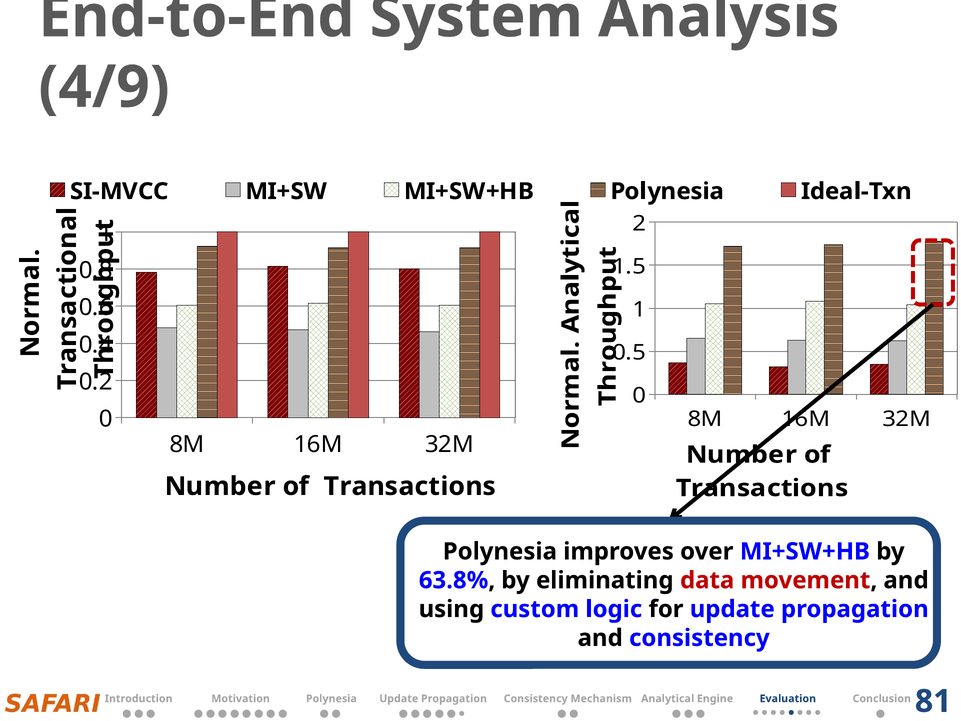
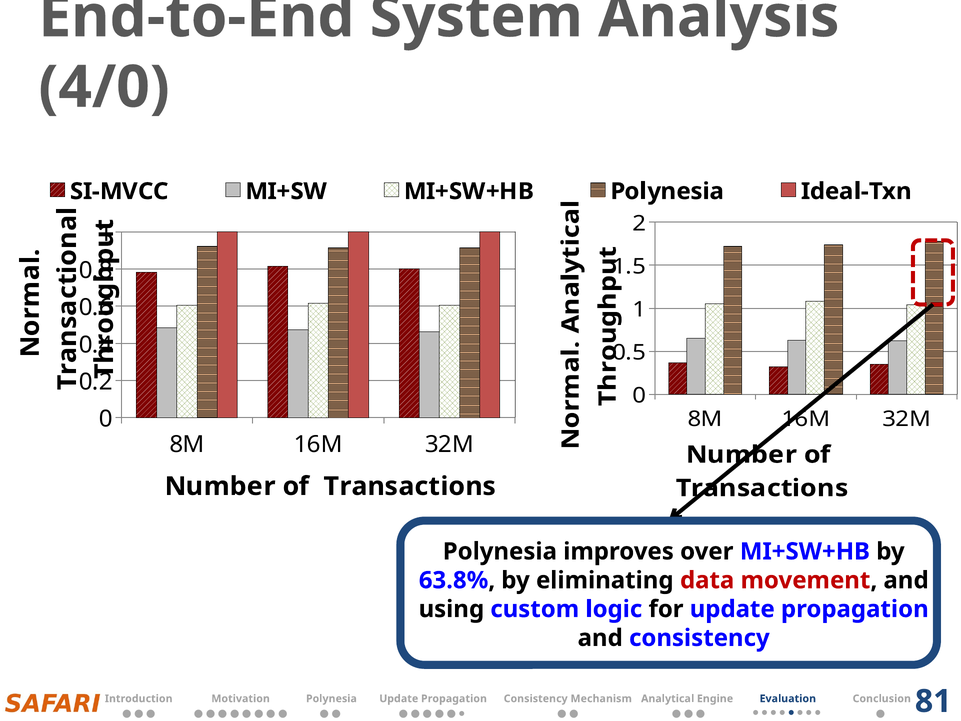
4/9: 4/9 -> 4/0
